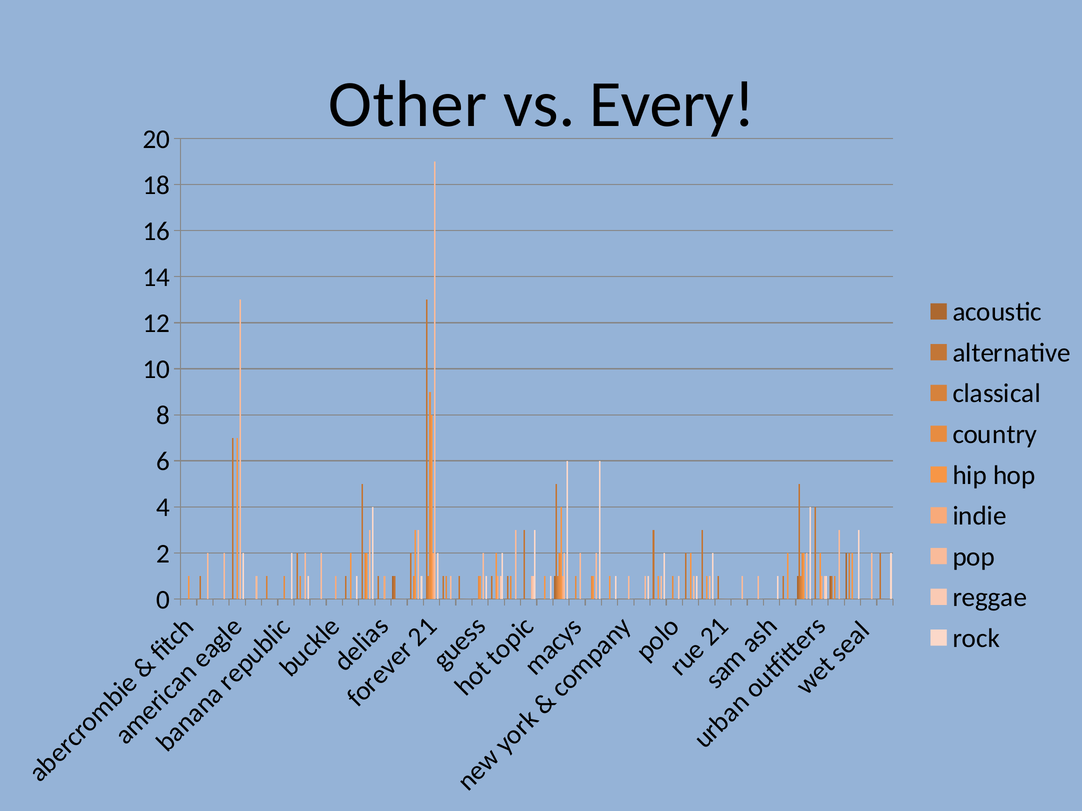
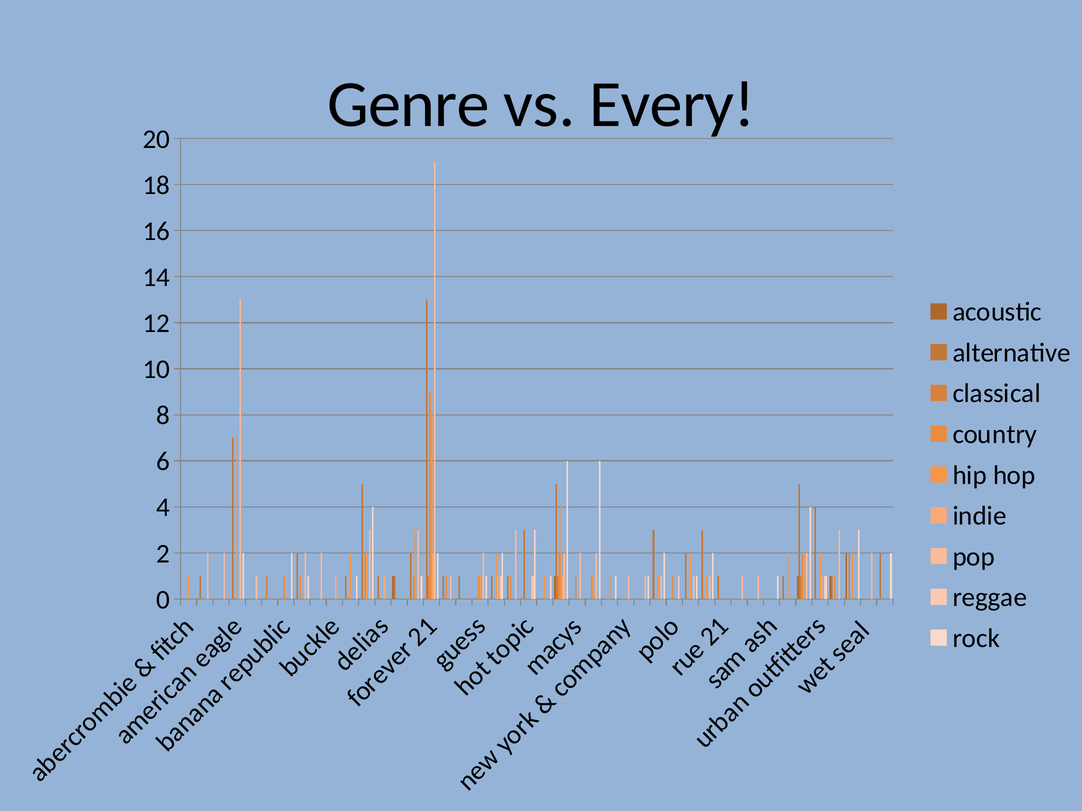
Other: Other -> Genre
